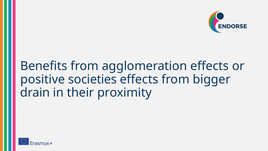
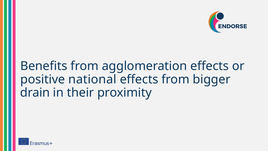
societies: societies -> national
